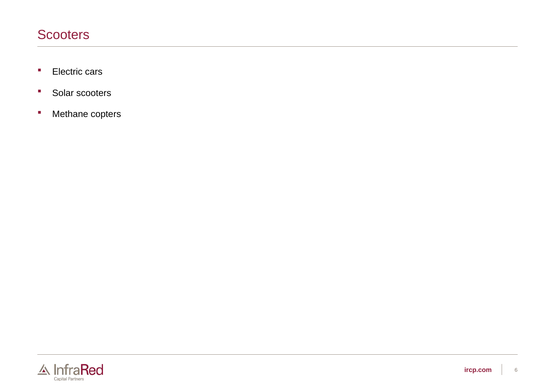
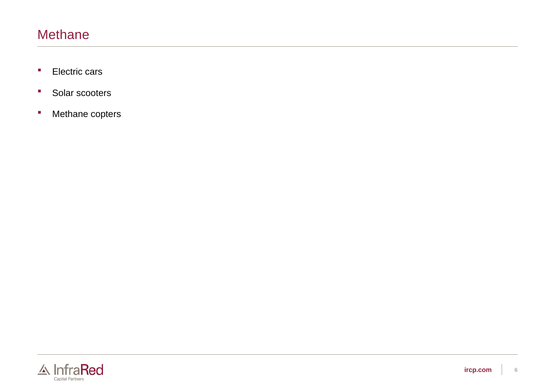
Scooters at (63, 35): Scooters -> Methane
